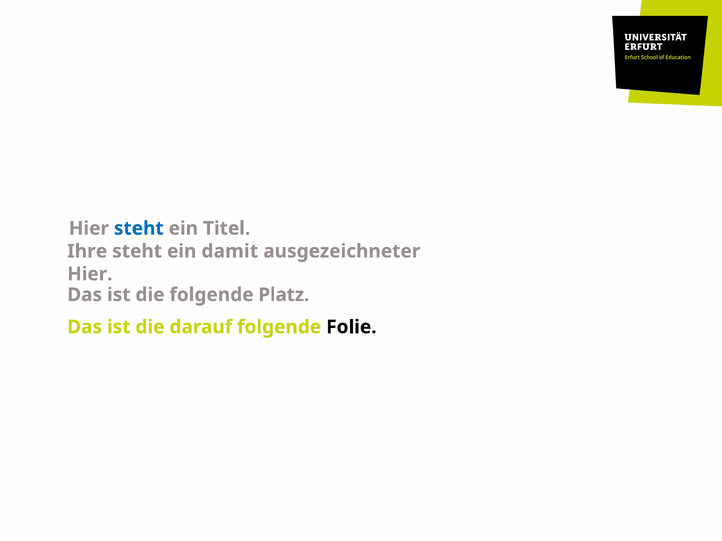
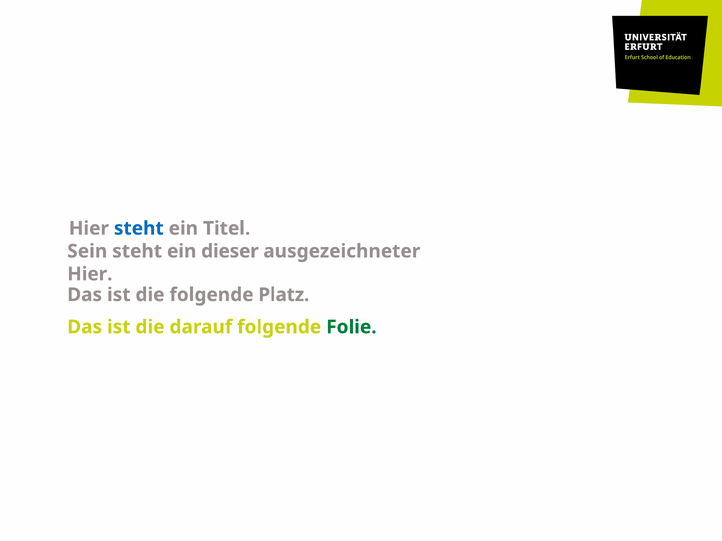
Ihre: Ihre -> Sein
damit: damit -> dieser
Folie colour: black -> green
